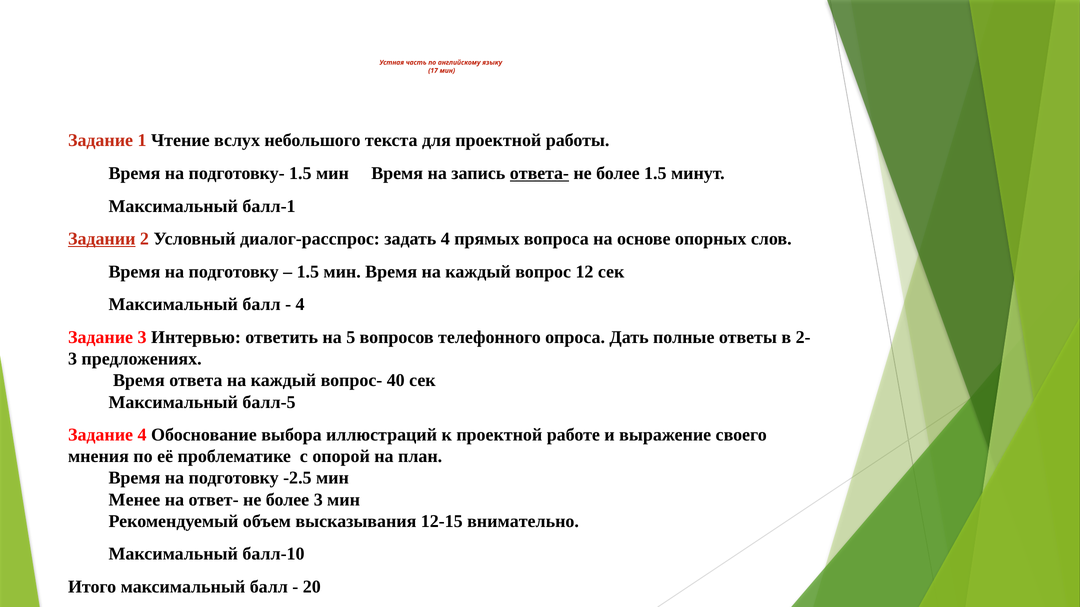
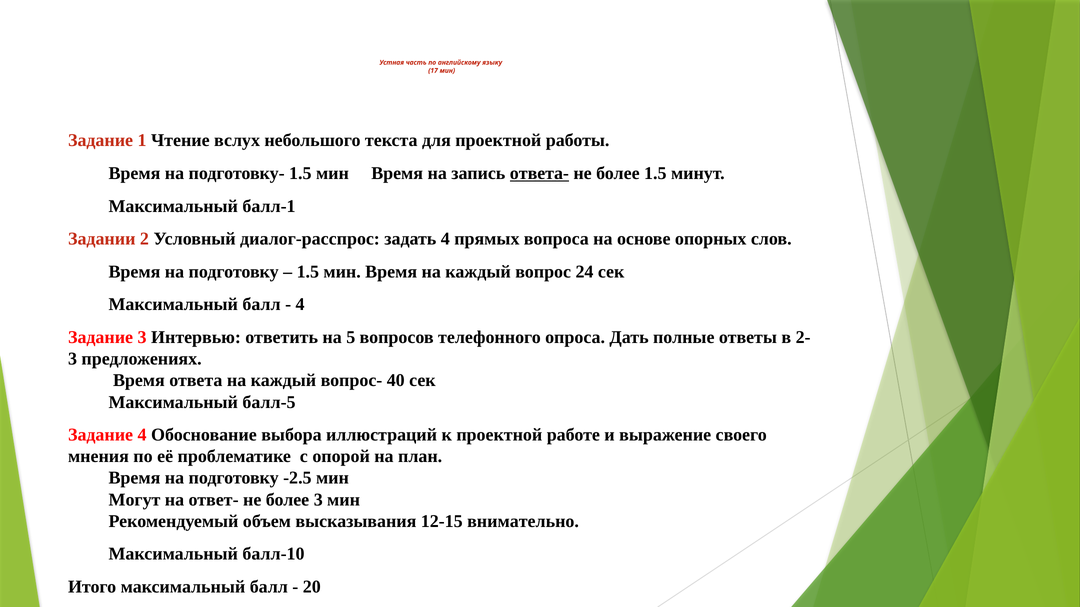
Задании underline: present -> none
12: 12 -> 24
Менее: Менее -> Могут
